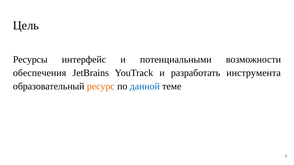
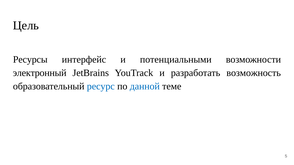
обеспечения: обеспечения -> электронный
инструмента: инструмента -> возможность
ресурс colour: orange -> blue
